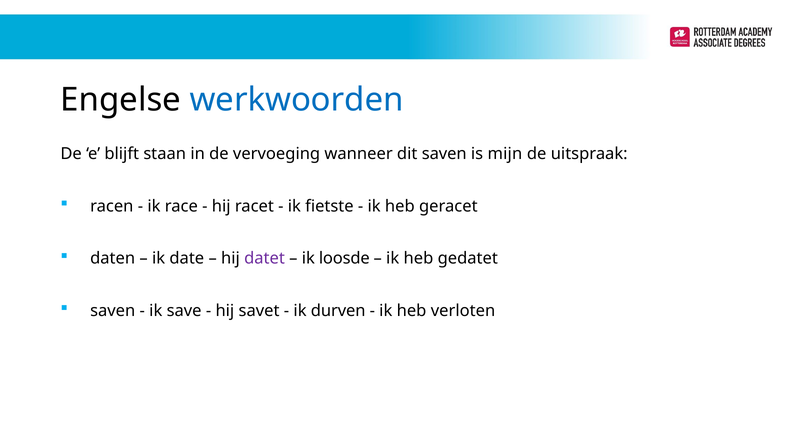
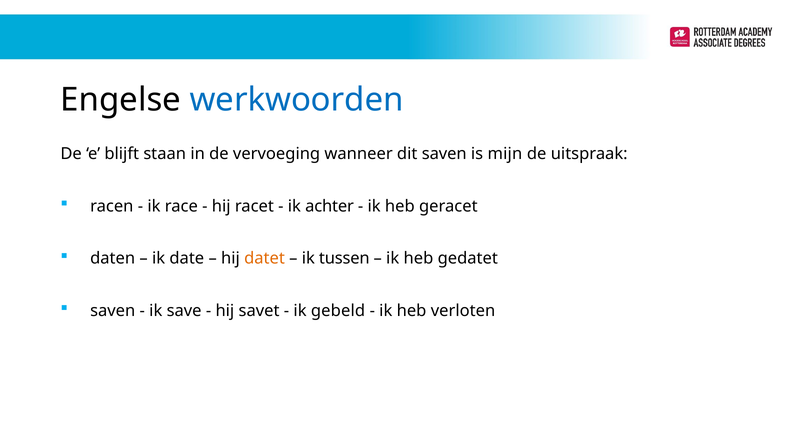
fietste: fietste -> achter
datet colour: purple -> orange
loosde: loosde -> tussen
durven: durven -> gebeld
